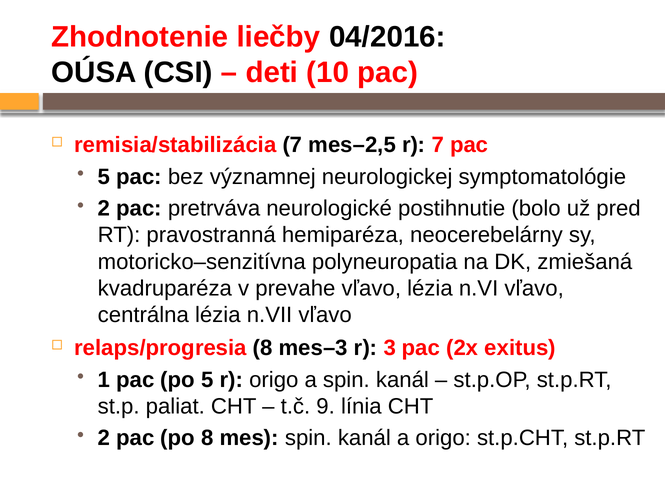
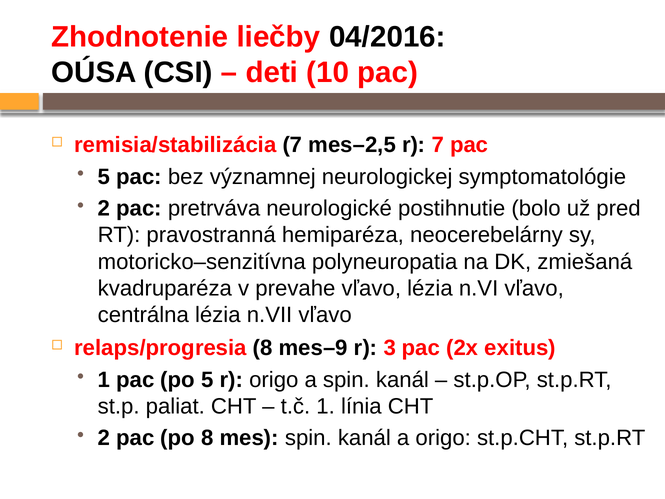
mes–3: mes–3 -> mes–9
t.č 9: 9 -> 1
